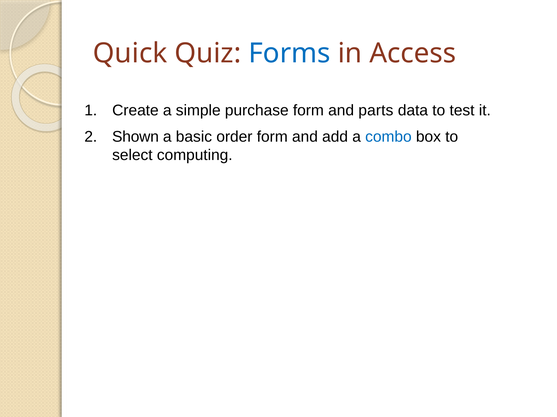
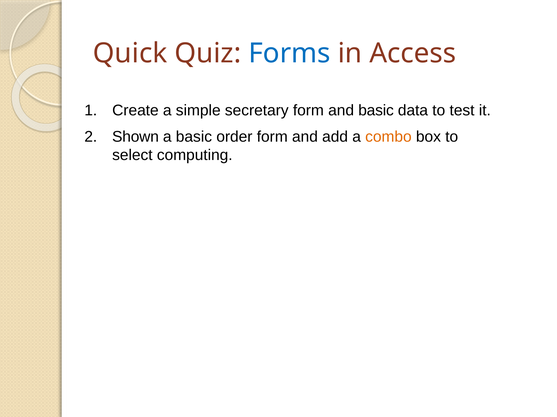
purchase: purchase -> secretary
and parts: parts -> basic
combo colour: blue -> orange
